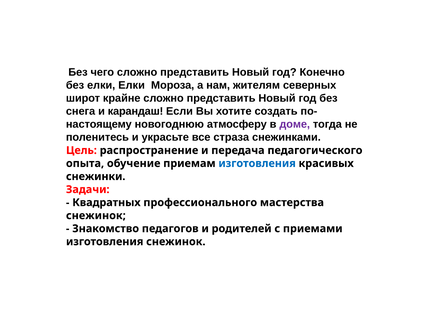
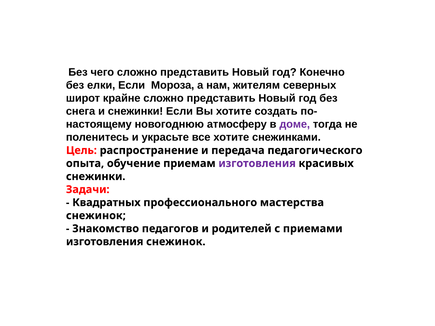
елки Елки: Елки -> Если
и карандаш: карандаш -> снежинки
все страза: страза -> хотите
изготовления at (257, 164) colour: blue -> purple
